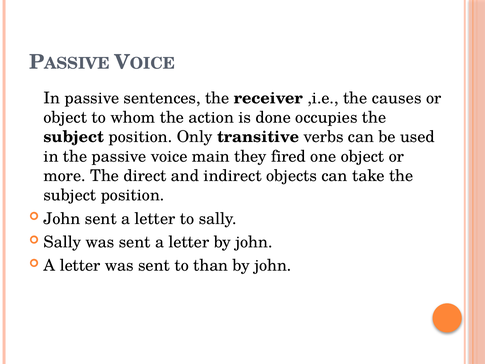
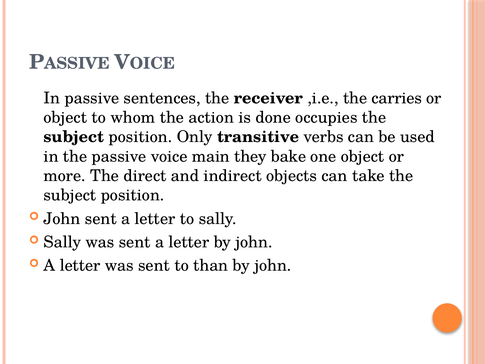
causes: causes -> carries
fired: fired -> bake
